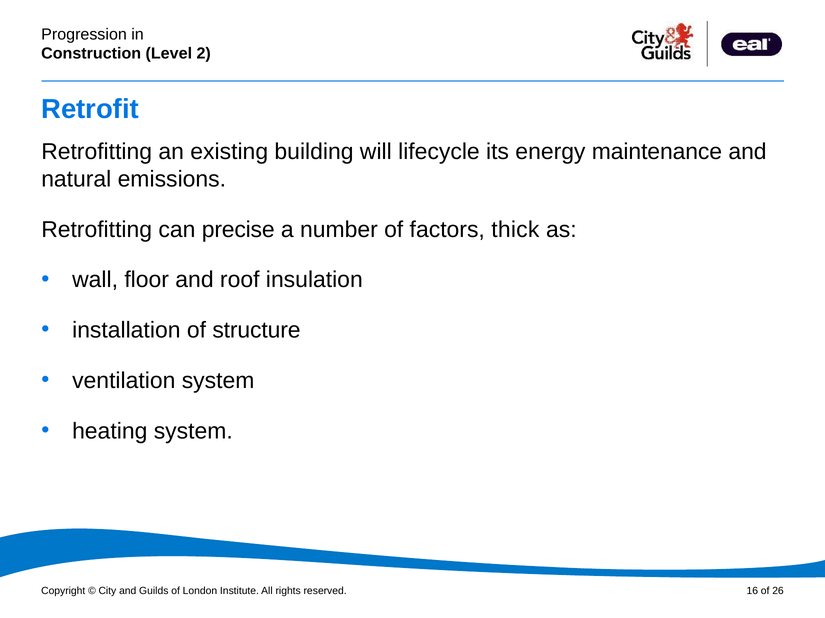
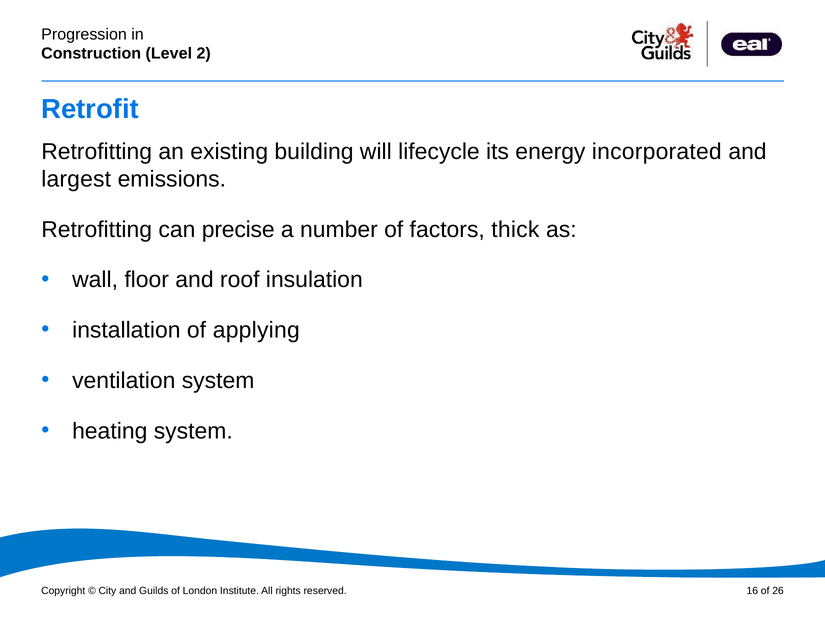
maintenance: maintenance -> incorporated
natural: natural -> largest
structure: structure -> applying
